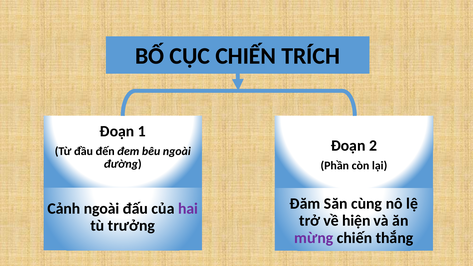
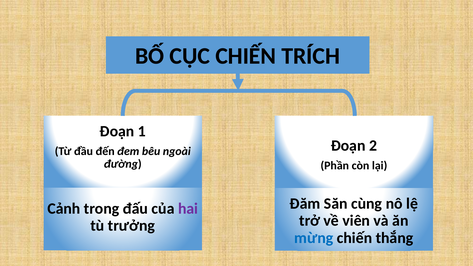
Cảnh ngoài: ngoài -> trong
hiện: hiện -> viên
mừng colour: purple -> blue
